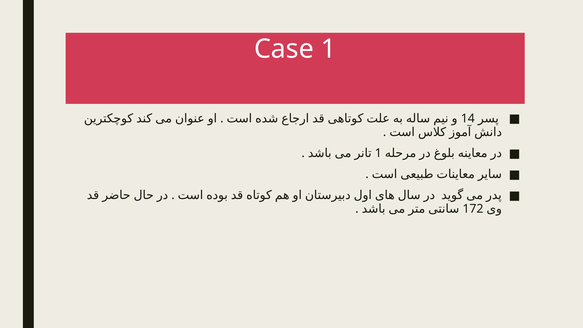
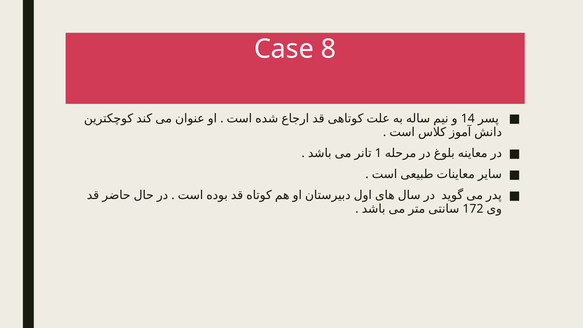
Case 1: 1 -> 8
